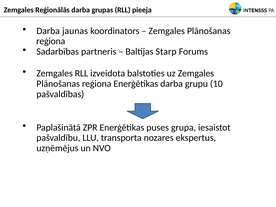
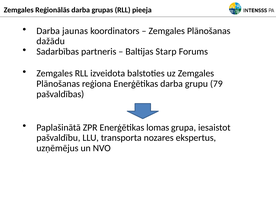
reģiona at (51, 41): reģiona -> dažādu
10: 10 -> 79
puses: puses -> lomas
